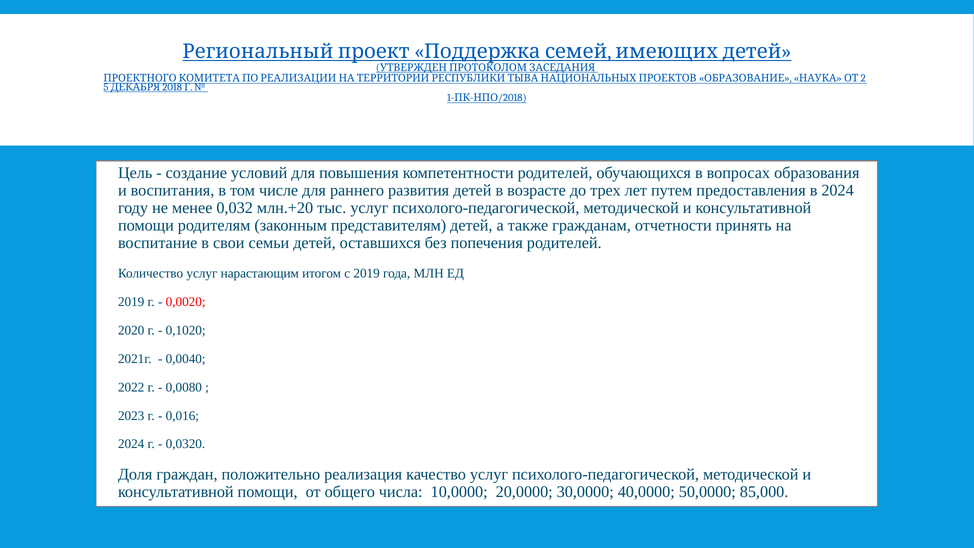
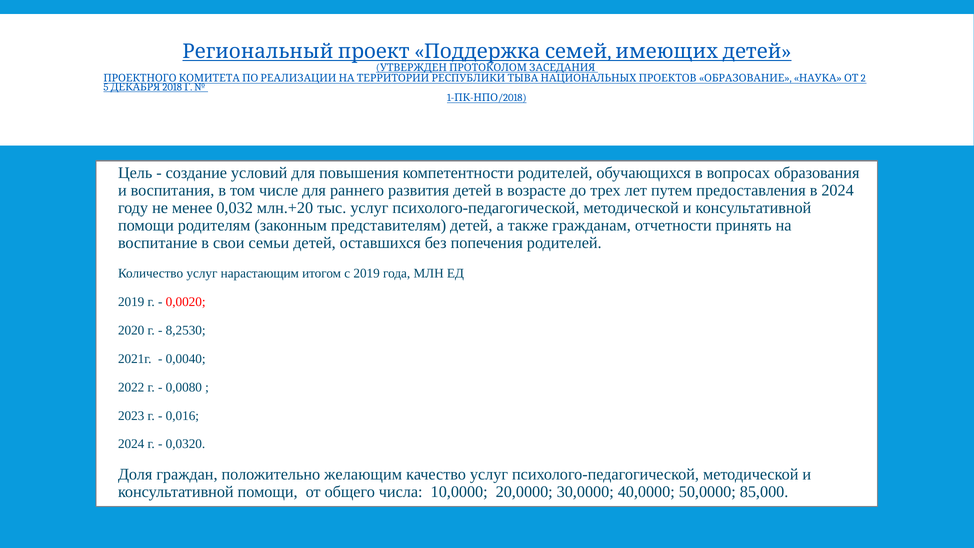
0,1020: 0,1020 -> 8,2530
реализация: реализация -> желающим
